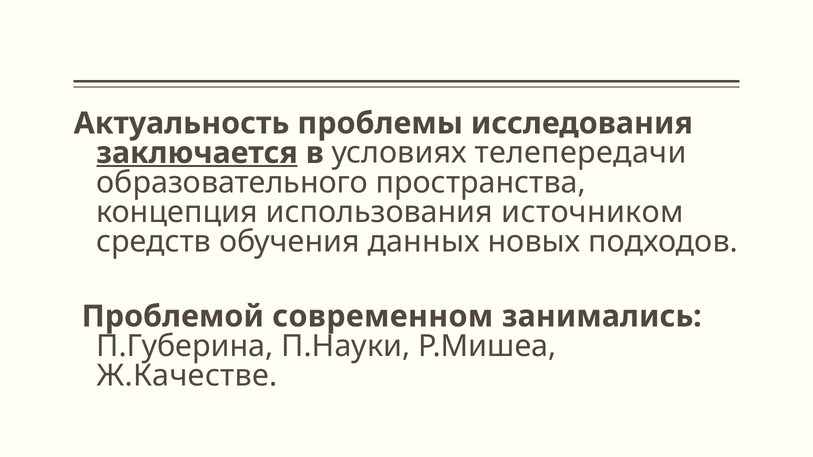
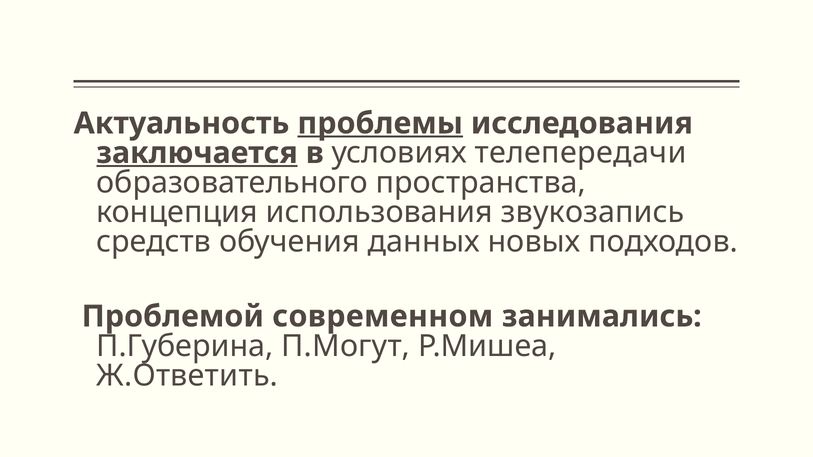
проблемы underline: none -> present
источником: источником -> звукозапись
П.Науки: П.Науки -> П.Могут
Ж.Качестве: Ж.Качестве -> Ж.Ответить
